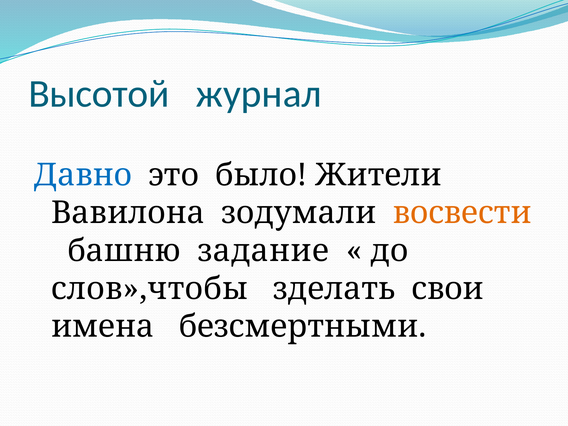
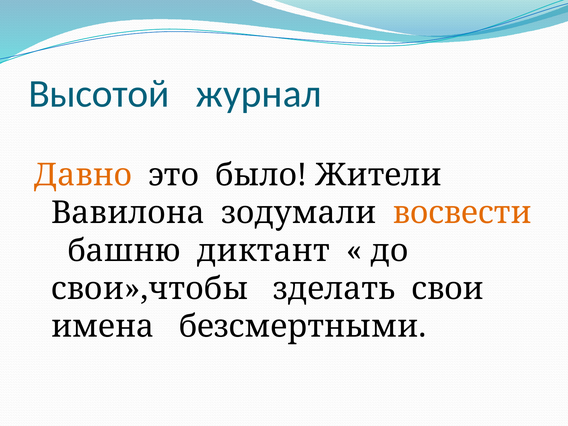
Давно colour: blue -> orange
задание: задание -> диктант
слов»,чтобы: слов»,чтобы -> свои»,чтобы
